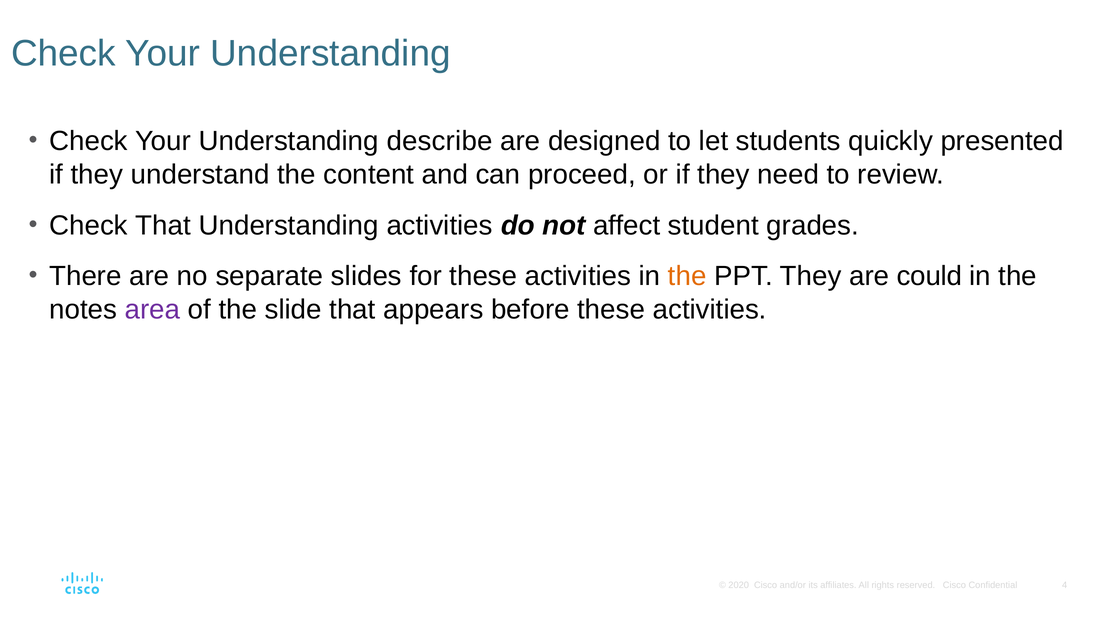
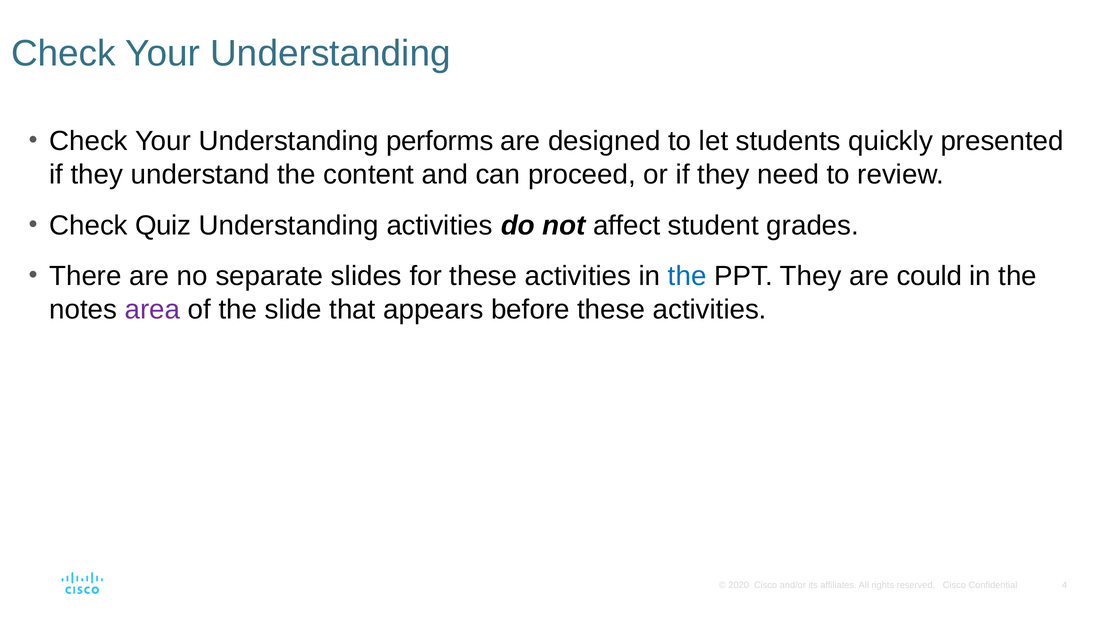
describe: describe -> performs
Check That: That -> Quiz
the at (687, 276) colour: orange -> blue
